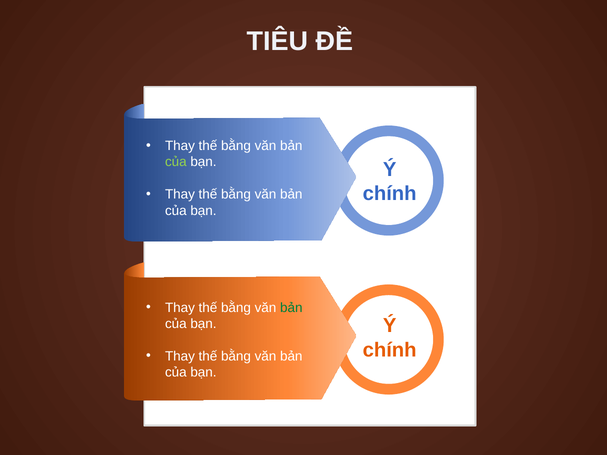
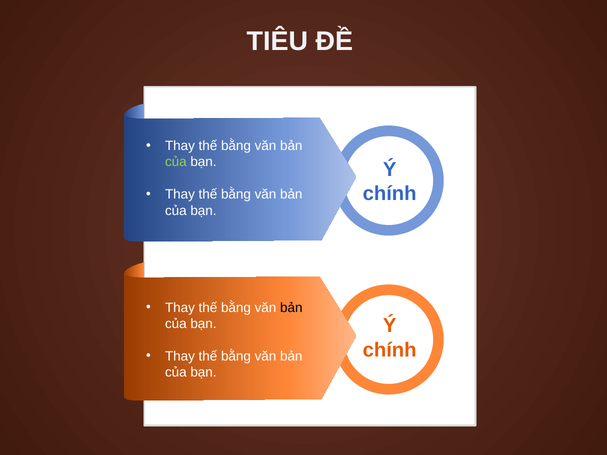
bản at (291, 308) colour: green -> black
